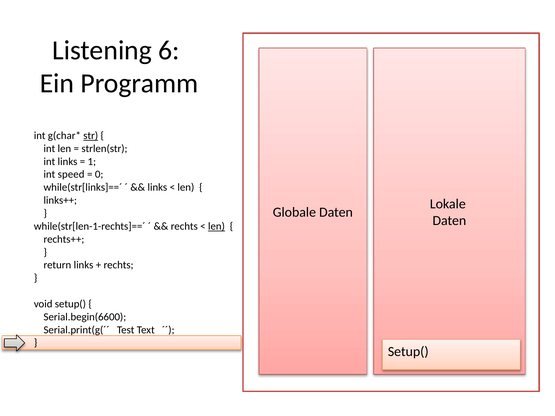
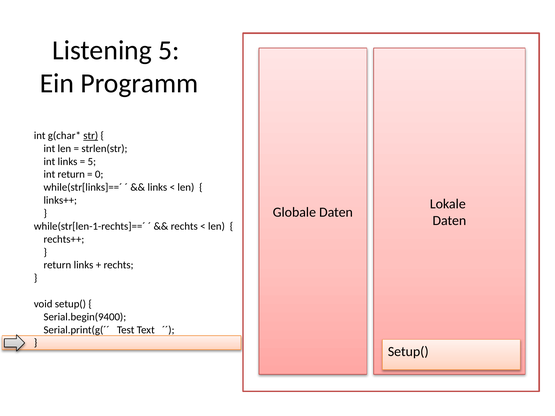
Listening 6: 6 -> 5
1 at (92, 162): 1 -> 5
int speed: speed -> return
len at (216, 226) underline: present -> none
Serial.begin(6600: Serial.begin(6600 -> Serial.begin(9400
